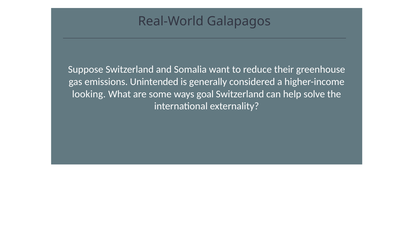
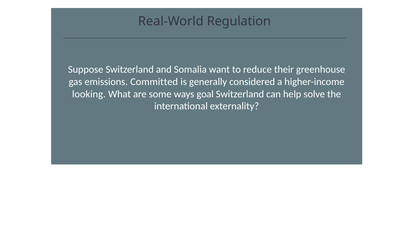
Galapagos: Galapagos -> Regulation
Unintended: Unintended -> Committed
